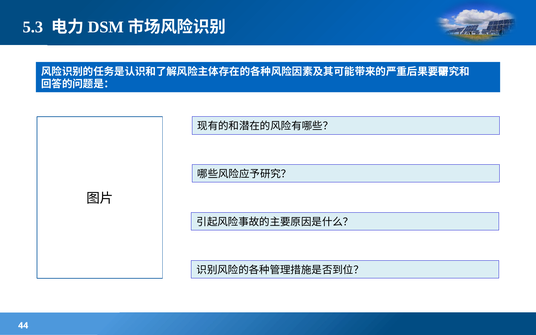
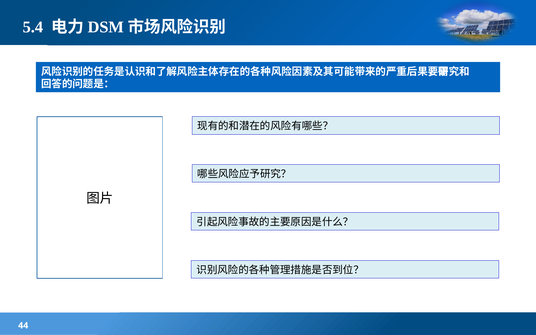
5.3: 5.3 -> 5.4
